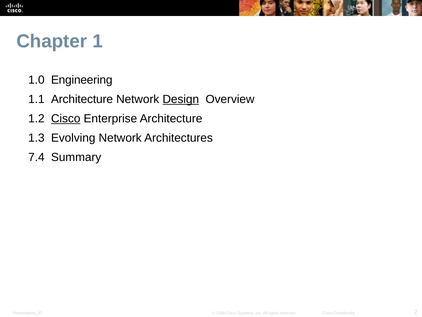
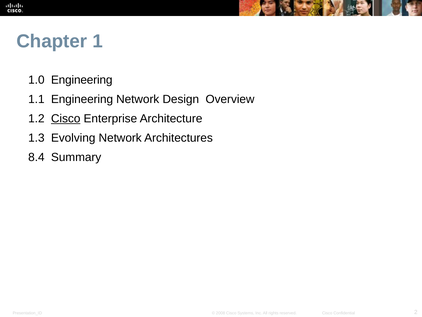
1.1 Architecture: Architecture -> Engineering
Design underline: present -> none
7.4: 7.4 -> 8.4
